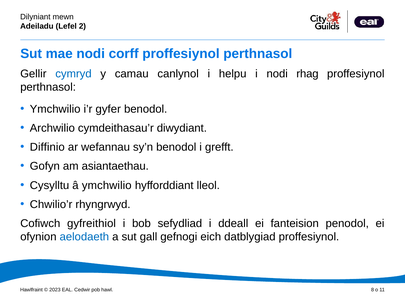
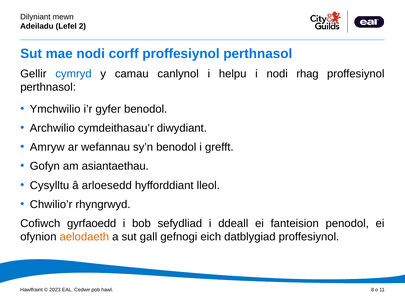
Diffinio: Diffinio -> Amryw
â ymchwilio: ymchwilio -> arloesedd
gyfreithiol: gyfreithiol -> gyrfaoedd
aelodaeth colour: blue -> orange
